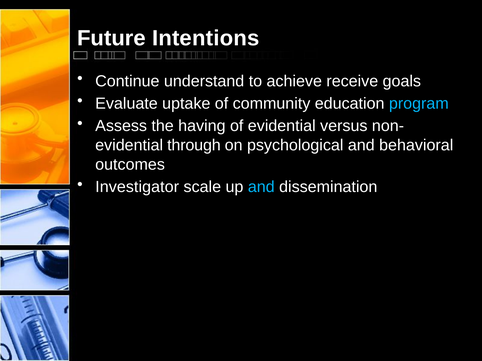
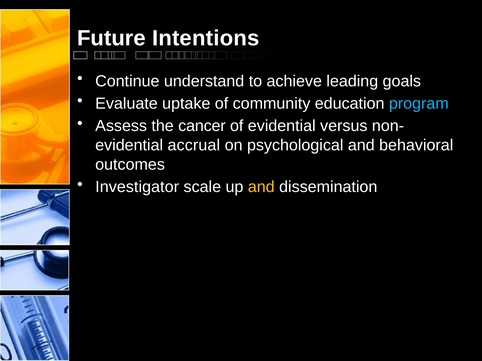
receive: receive -> leading
having: having -> cancer
through: through -> accrual
and at (261, 187) colour: light blue -> yellow
